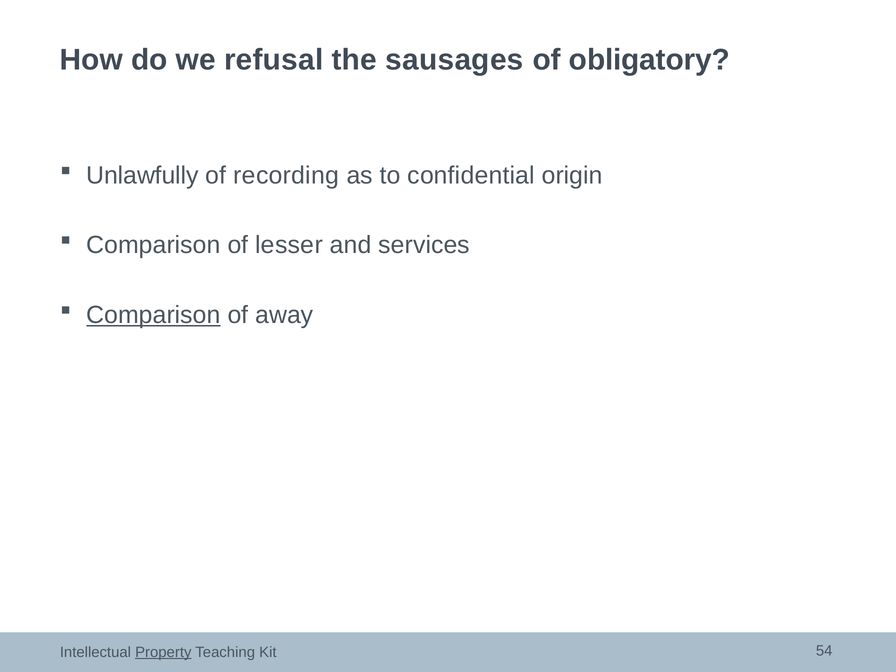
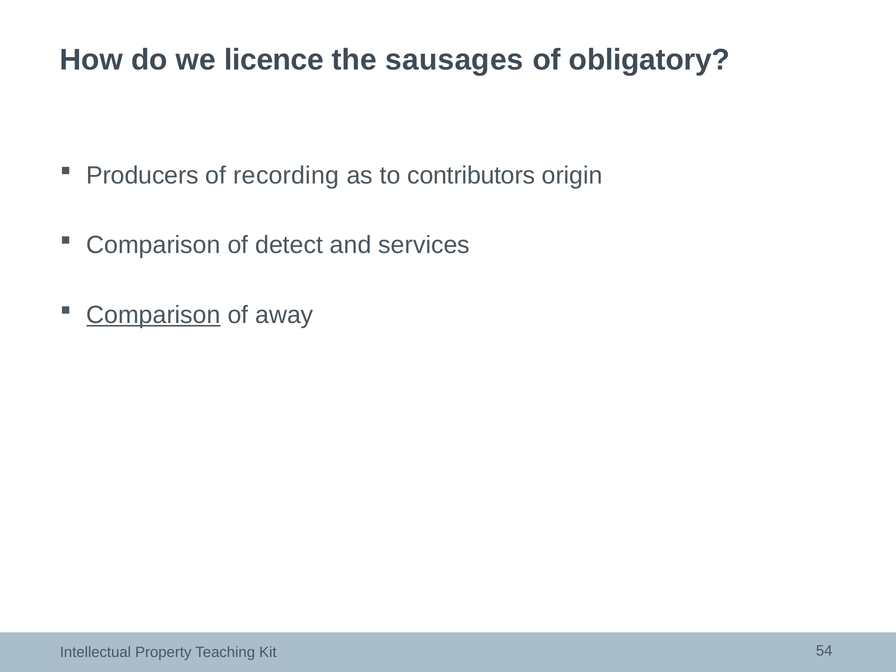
refusal: refusal -> licence
Unlawfully: Unlawfully -> Producers
confidential: confidential -> contributors
lesser: lesser -> detect
Property underline: present -> none
